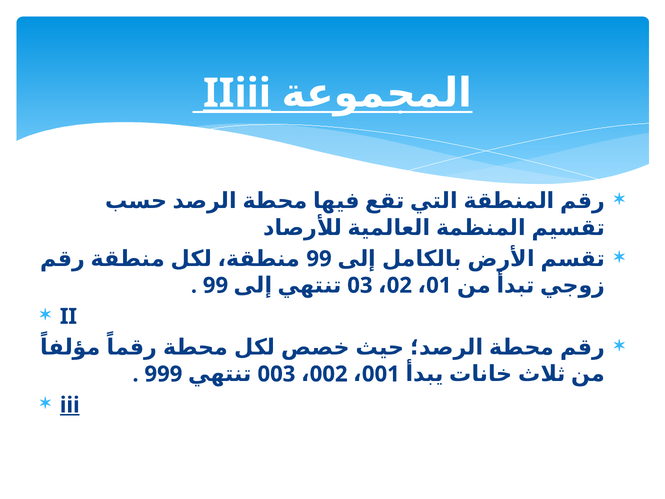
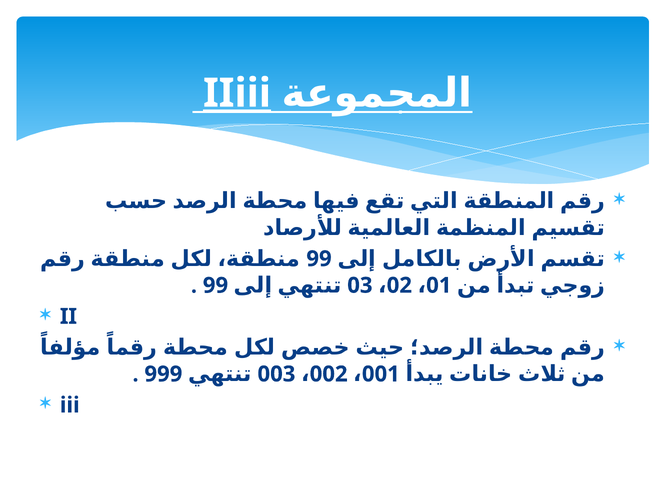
iii underline: present -> none
